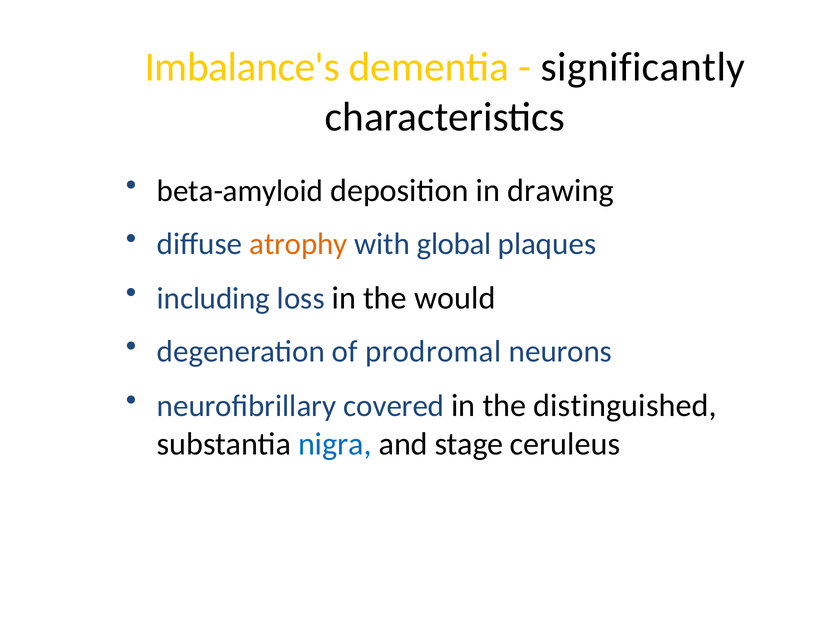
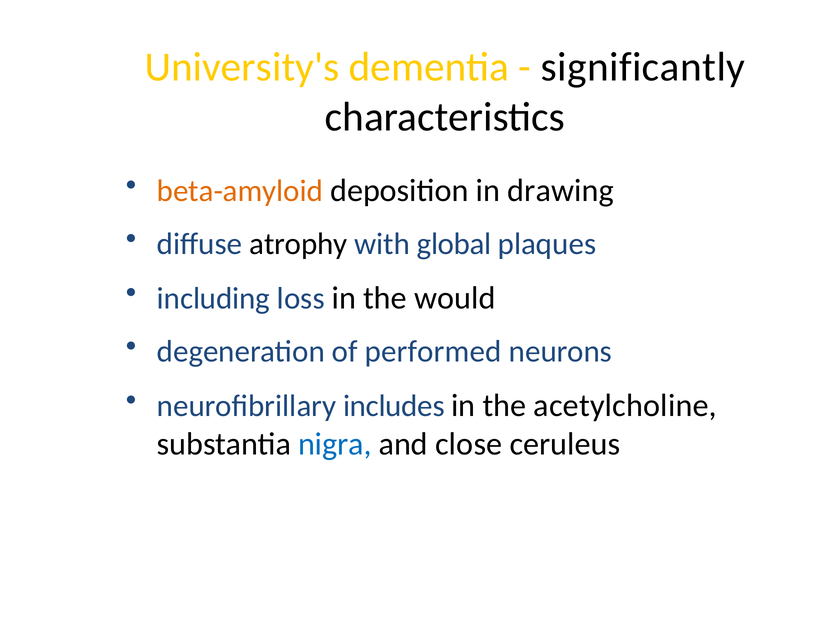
Imbalance's: Imbalance's -> University's
beta-amyloid colour: black -> orange
atrophy colour: orange -> black
prodromal: prodromal -> performed
covered: covered -> includes
distinguished: distinguished -> acetylcholine
stage: stage -> close
